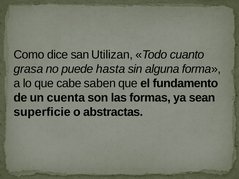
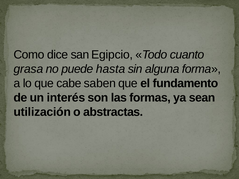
Utilizan: Utilizan -> Egipcio
cuenta: cuenta -> interés
superficie: superficie -> utilización
